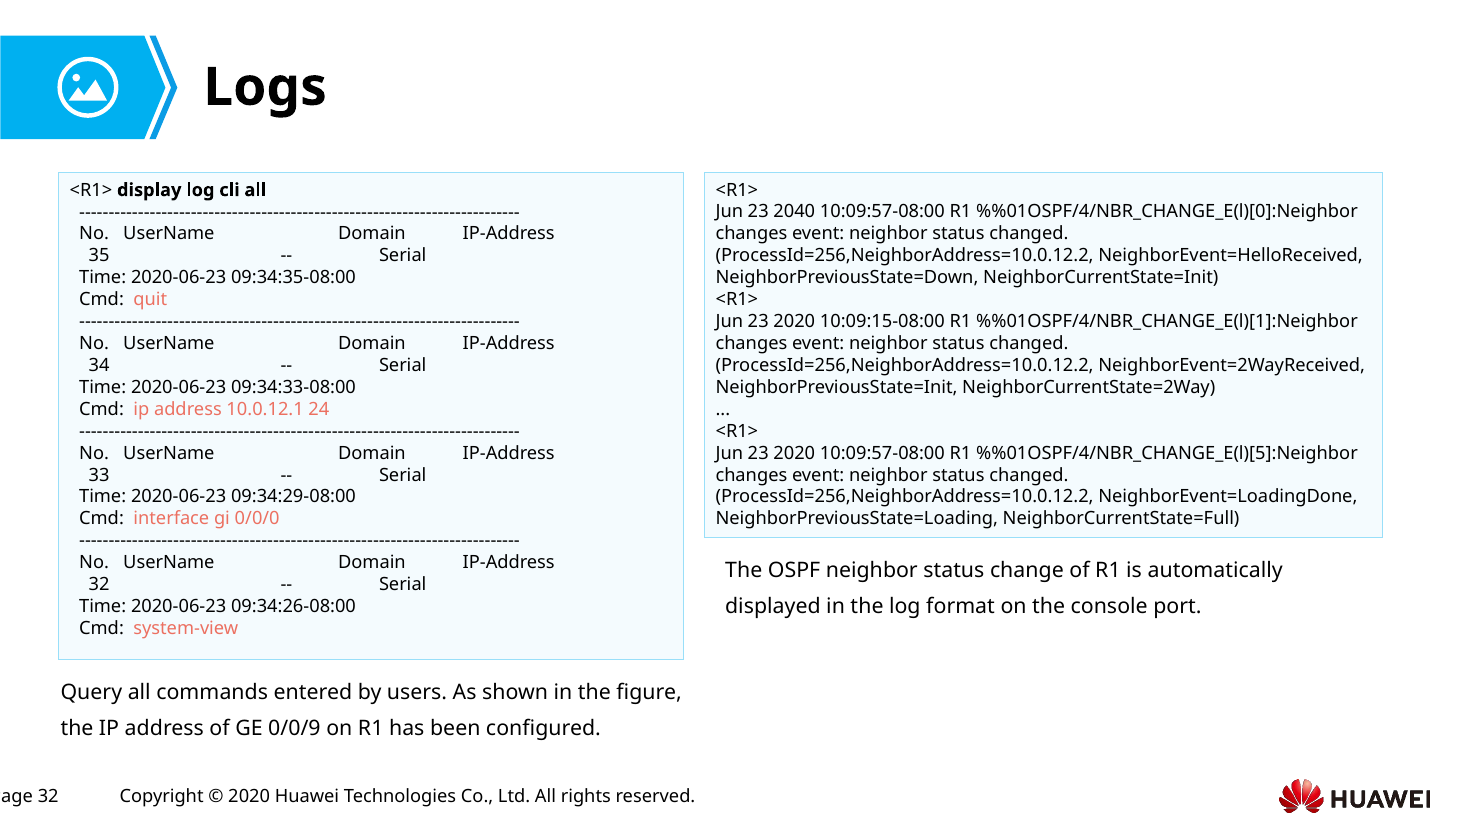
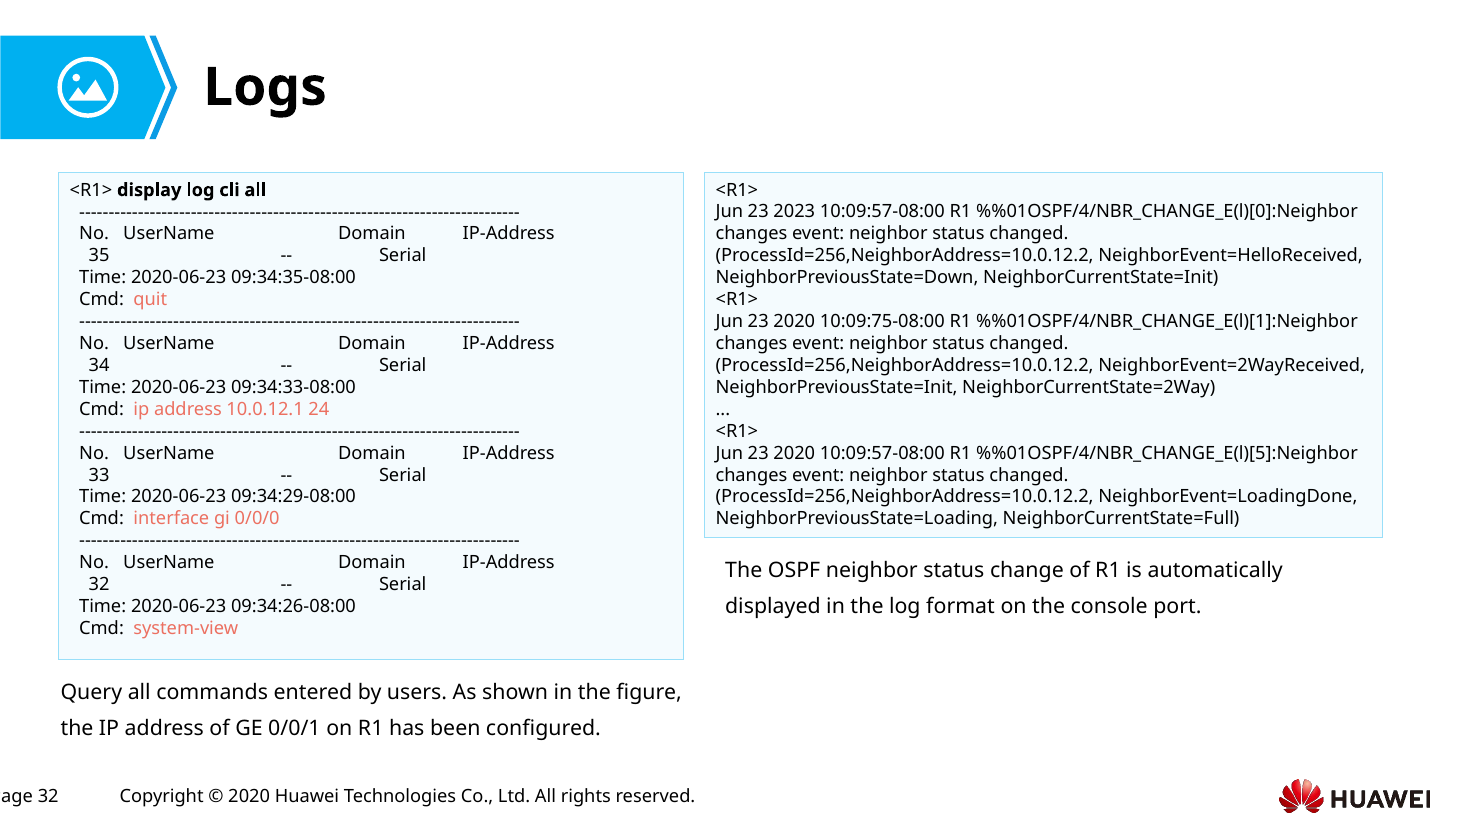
2040: 2040 -> 2023
10:09:15-08:00: 10:09:15-08:00 -> 10:09:75-08:00
0/0/9: 0/0/9 -> 0/0/1
